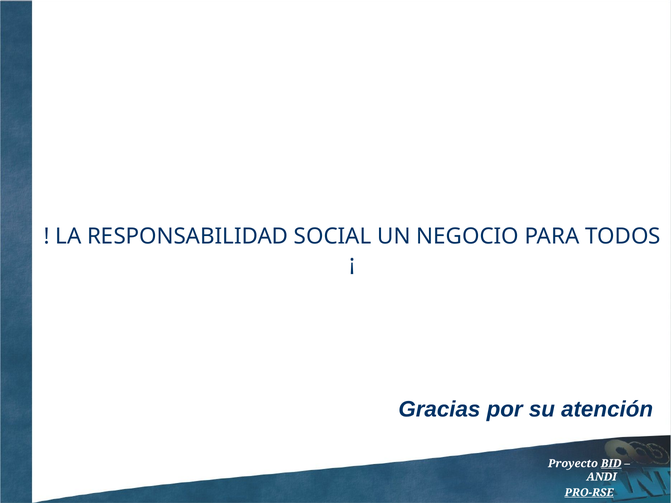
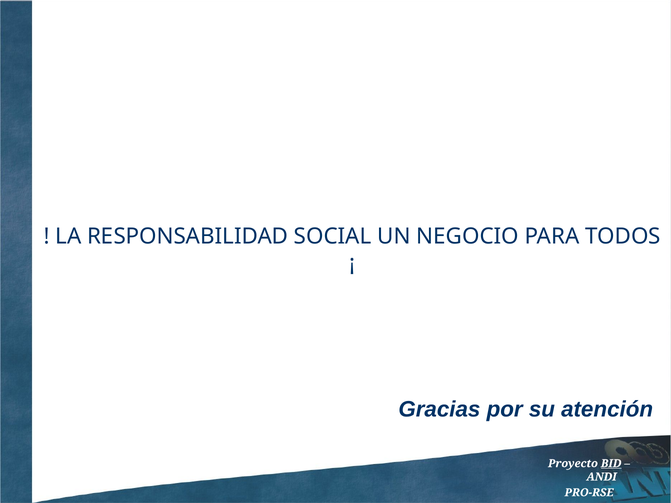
PRO-RSE underline: present -> none
